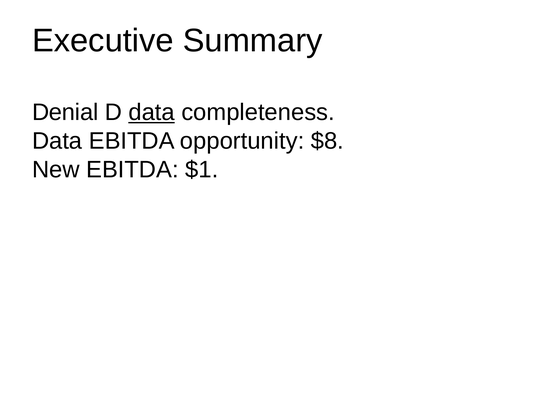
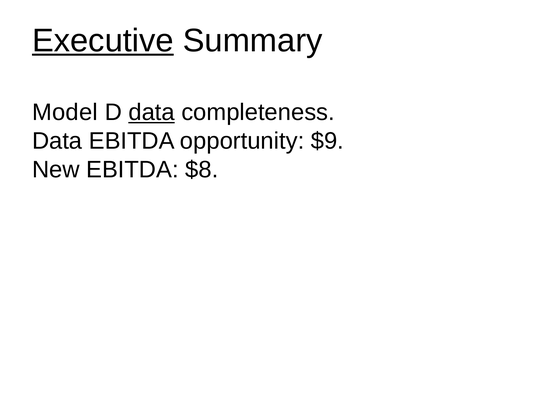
Executive underline: none -> present
Denial: Denial -> Model
$8: $8 -> $9
$1: $1 -> $8
